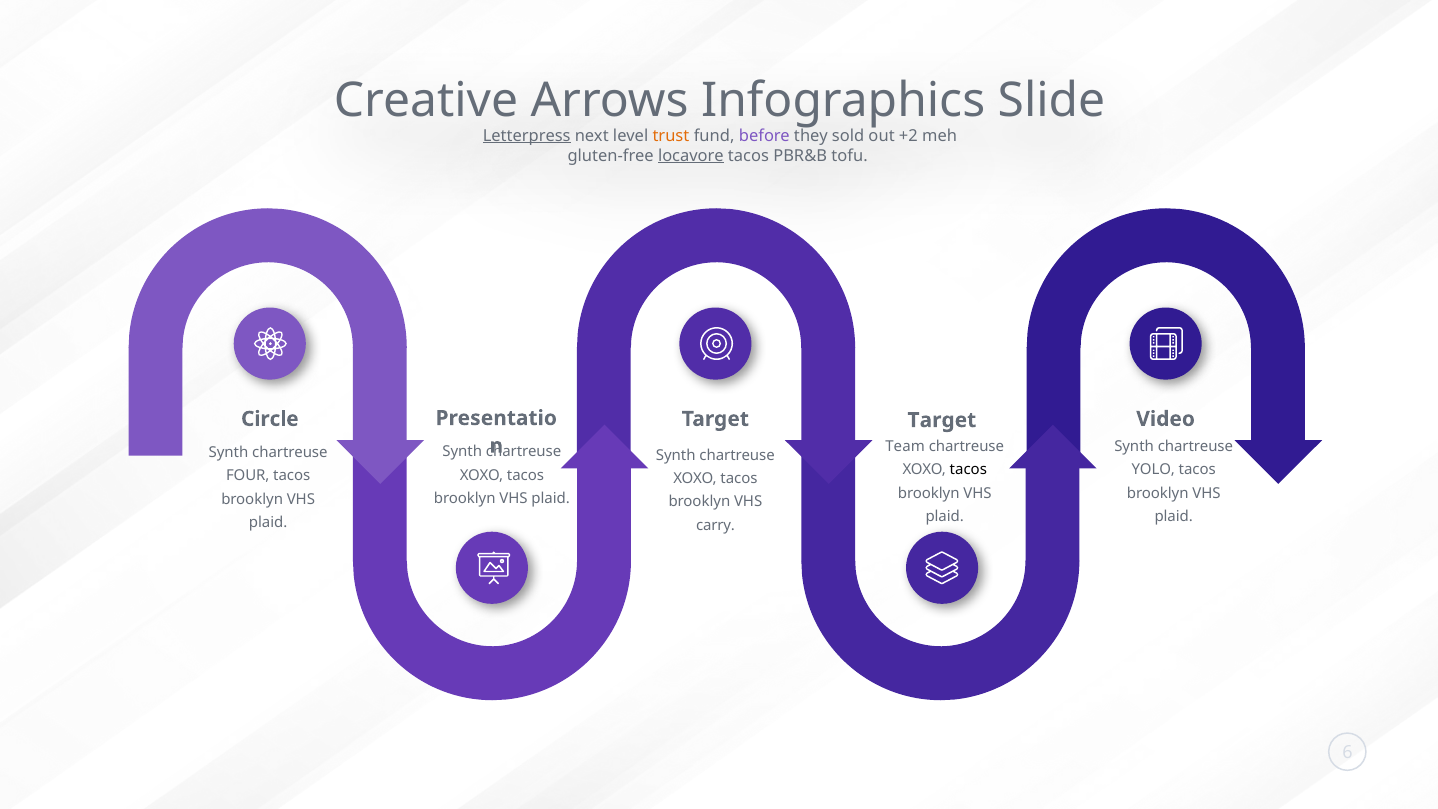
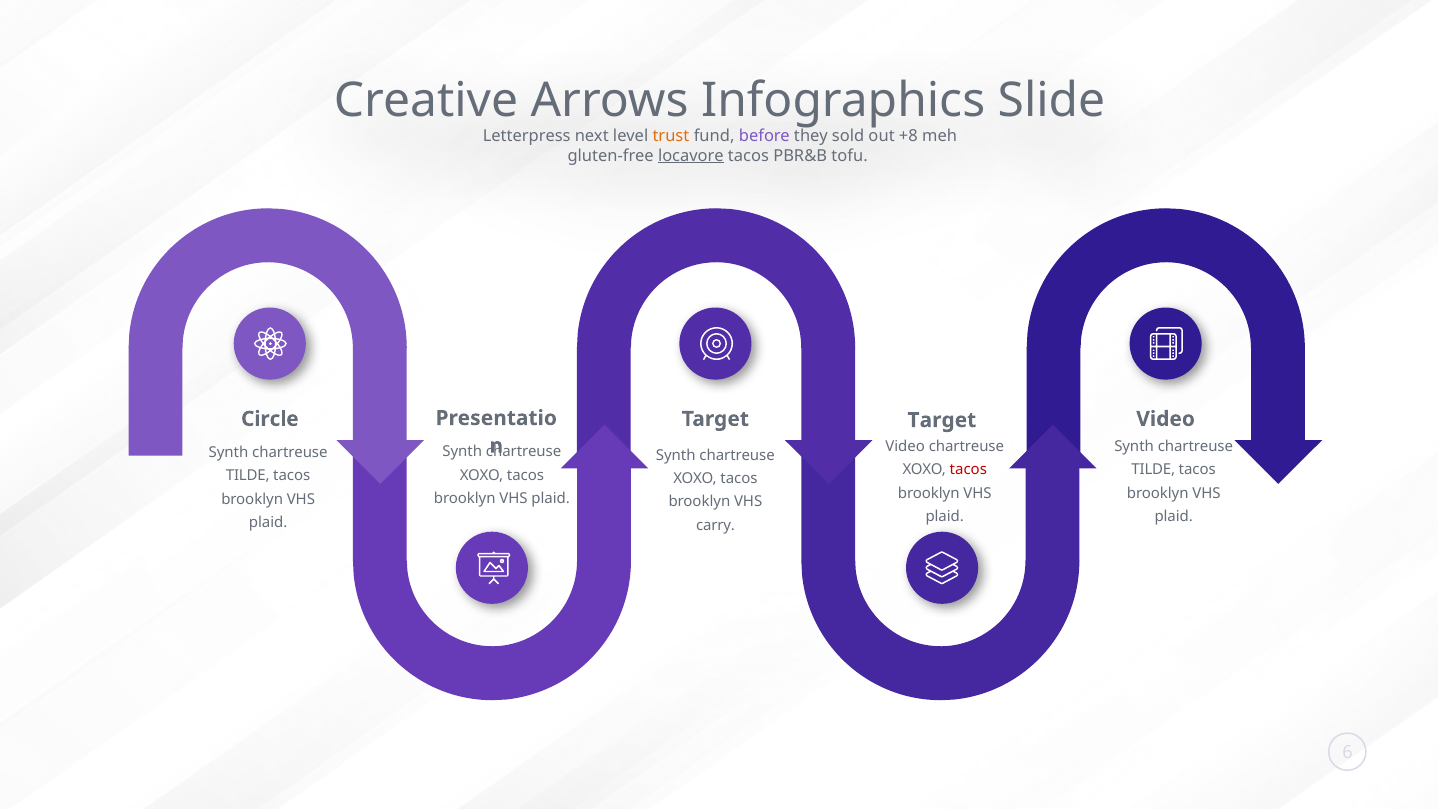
Letterpress underline: present -> none
+2: +2 -> +8
Team at (905, 446): Team -> Video
tacos at (968, 470) colour: black -> red
YOLO at (1153, 470): YOLO -> TILDE
FOUR at (248, 476): FOUR -> TILDE
